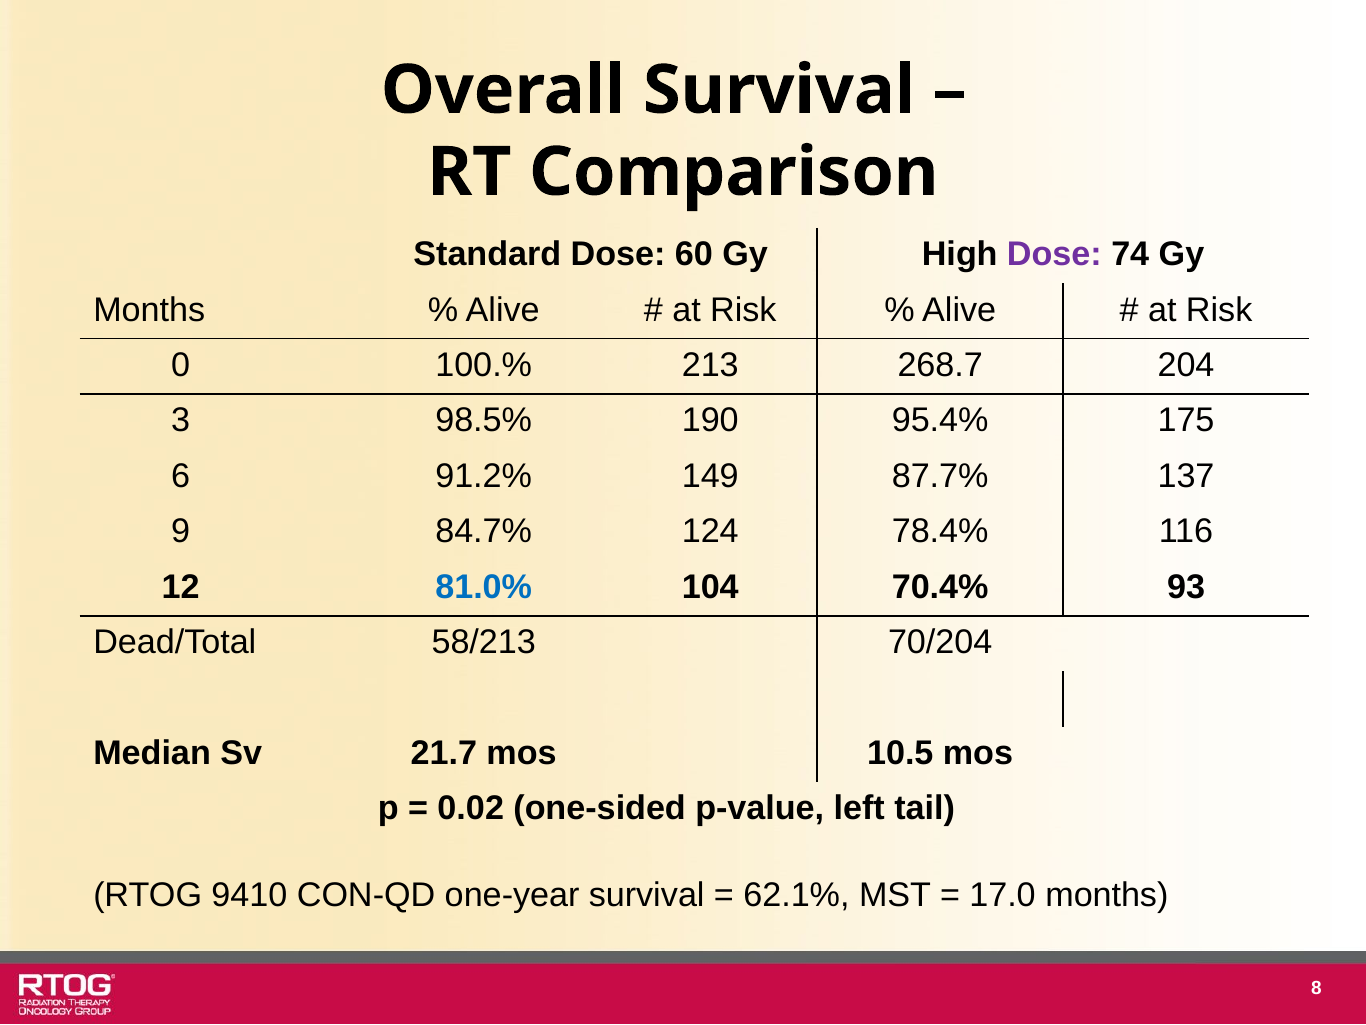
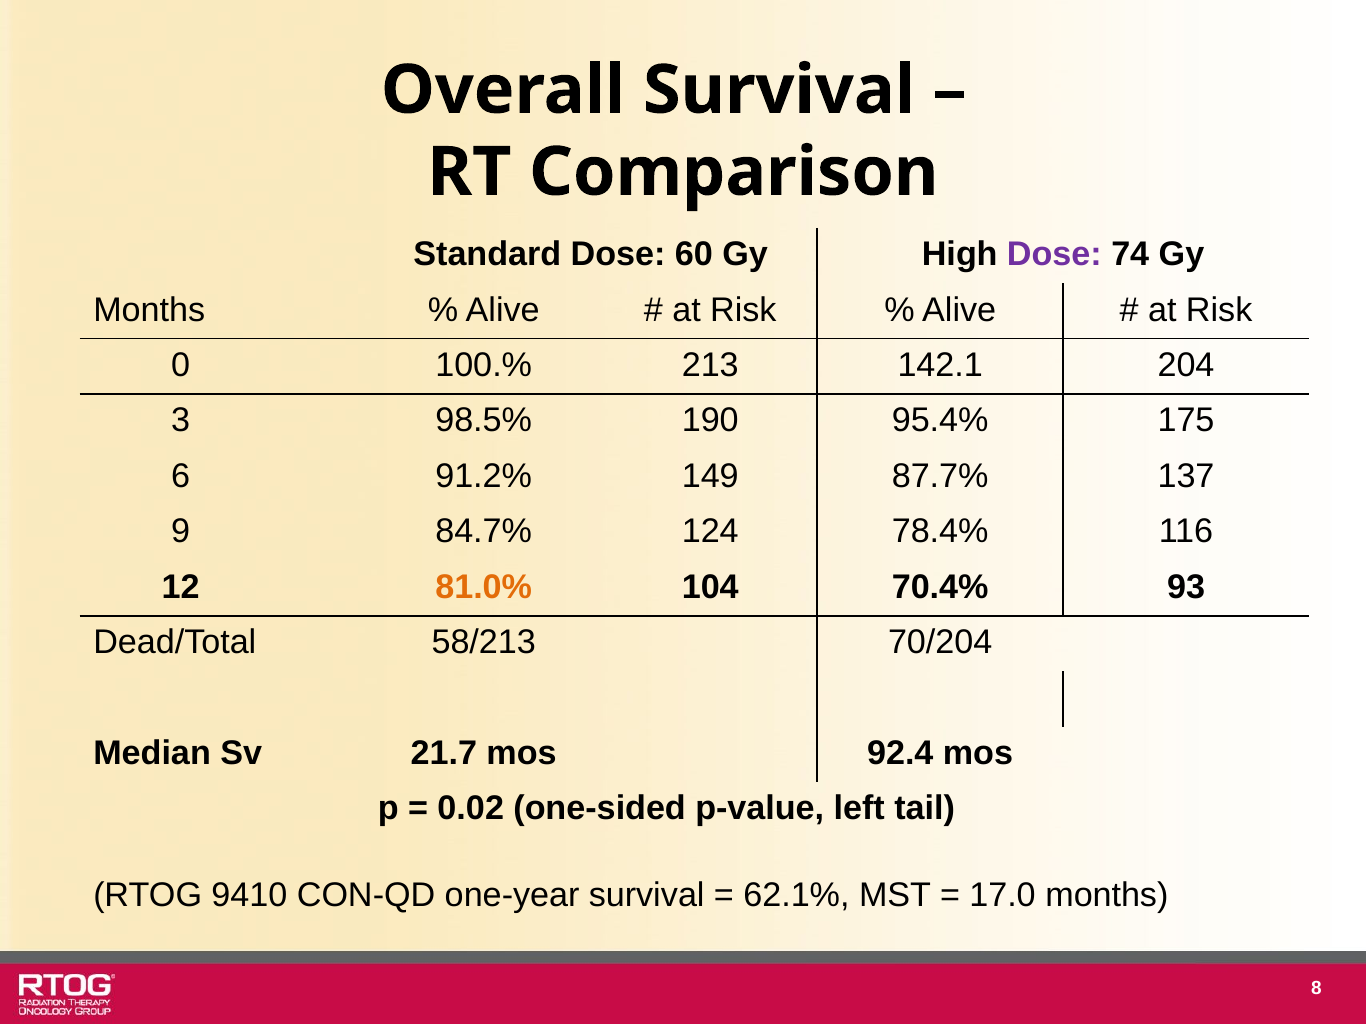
268.7: 268.7 -> 142.1
81.0% colour: blue -> orange
10.5: 10.5 -> 92.4
